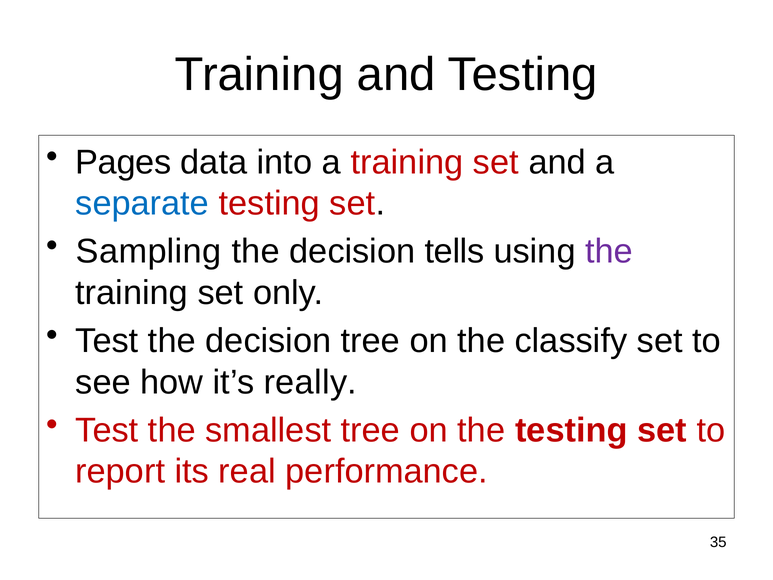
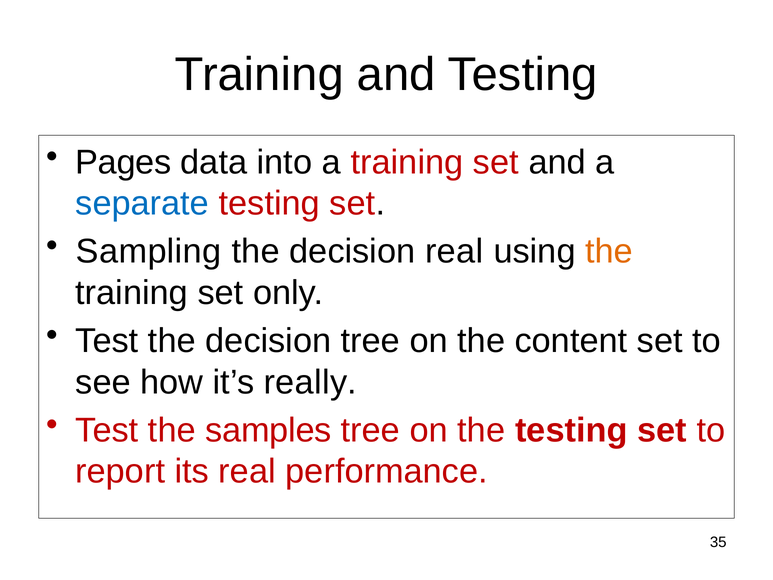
decision tells: tells -> real
the at (609, 252) colour: purple -> orange
classify: classify -> content
smallest: smallest -> samples
